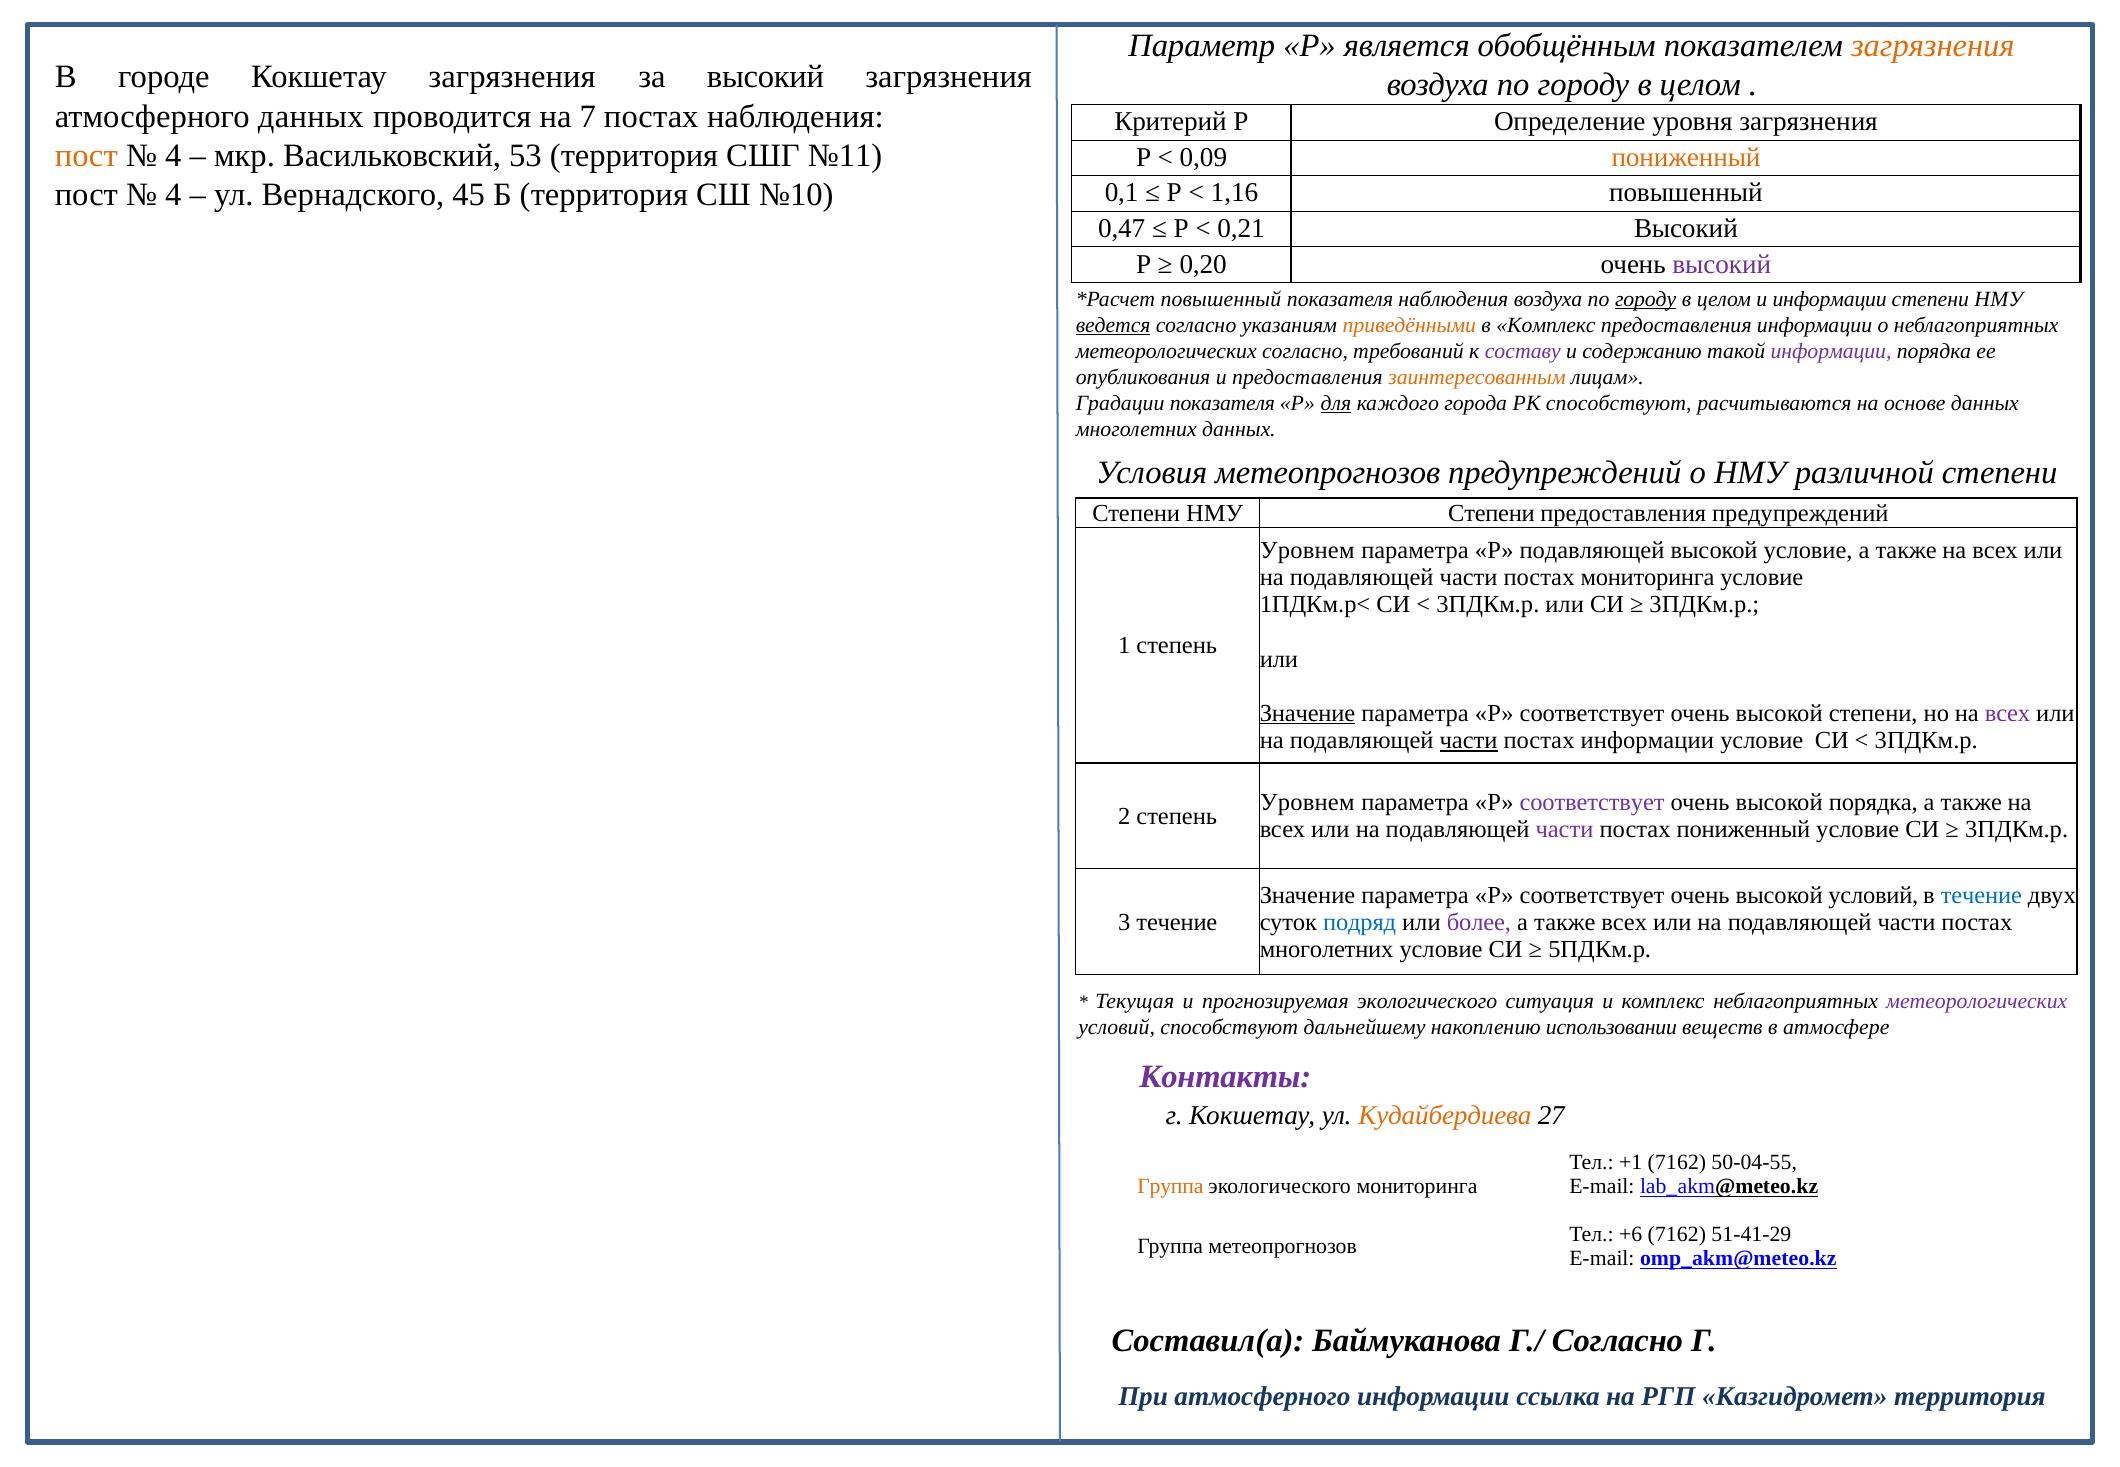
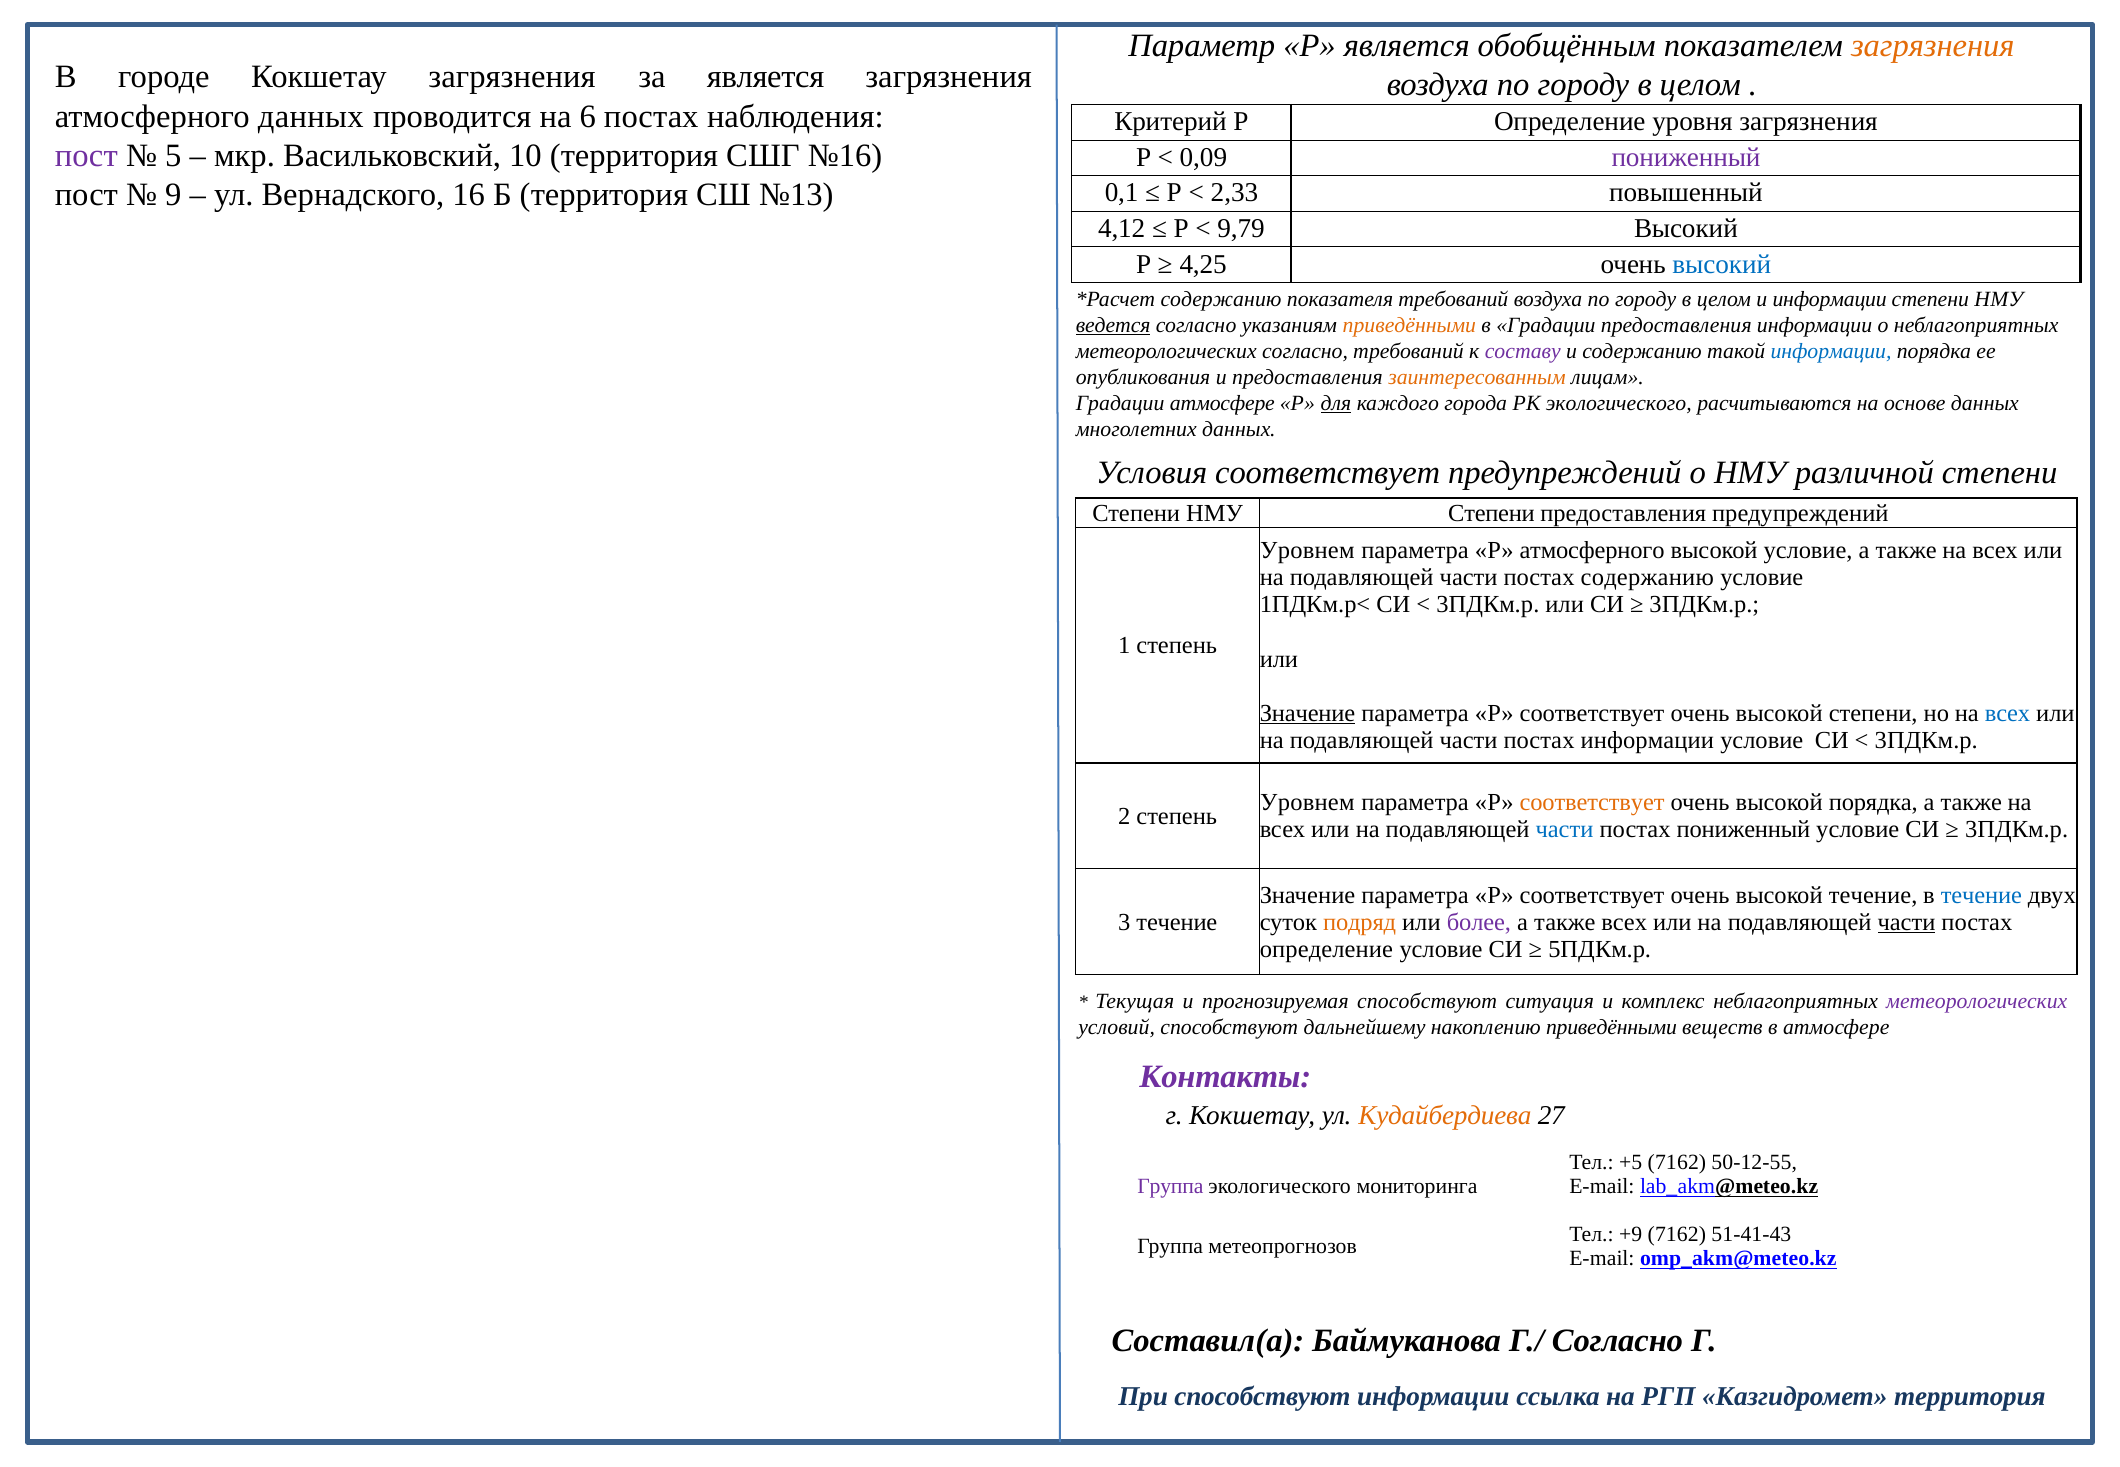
за высокий: высокий -> является
7: 7 -> 6
пост at (86, 156) colour: orange -> purple
4 at (173, 156): 4 -> 5
53: 53 -> 10
№11: №11 -> №16
пониженный at (1686, 157) colour: orange -> purple
4 at (173, 195): 4 -> 9
45: 45 -> 16
№10: №10 -> №13
1,16: 1,16 -> 2,33
0,47: 0,47 -> 4,12
0,21: 0,21 -> 9,79
0,20: 0,20 -> 4,25
высокий at (1722, 264) colour: purple -> blue
повышенный at (1221, 299): повышенный -> содержанию
показателя наблюдения: наблюдения -> требований
городу at (1646, 299) underline: present -> none
в Комплекс: Комплекс -> Градации
информации at (1831, 352) colour: purple -> blue
Градации показателя: показателя -> атмосфере
РК способствуют: способствуют -> экологического
Условия метеопрогнозов: метеопрогнозов -> соответствует
Р подавляющей: подавляющей -> атмосферного
постах мониторинга: мониторинга -> содержанию
всех at (2007, 714) colour: purple -> blue
части at (1469, 741) underline: present -> none
соответствует at (1592, 803) colour: purple -> orange
части at (1564, 830) colour: purple -> blue
высокой условий: условий -> течение
подряд colour: blue -> orange
части at (1906, 923) underline: none -> present
многолетних at (1327, 950): многолетних -> определение
прогнозируемая экологического: экологического -> способствуют
накоплению использовании: использовании -> приведёнными
+1: +1 -> +5
50-04-55: 50-04-55 -> 50-12-55
Группа at (1170, 1187) colour: orange -> purple
+6: +6 -> +9
51-41-29: 51-41-29 -> 51-41-43
При атмосферного: атмосферного -> способствуют
